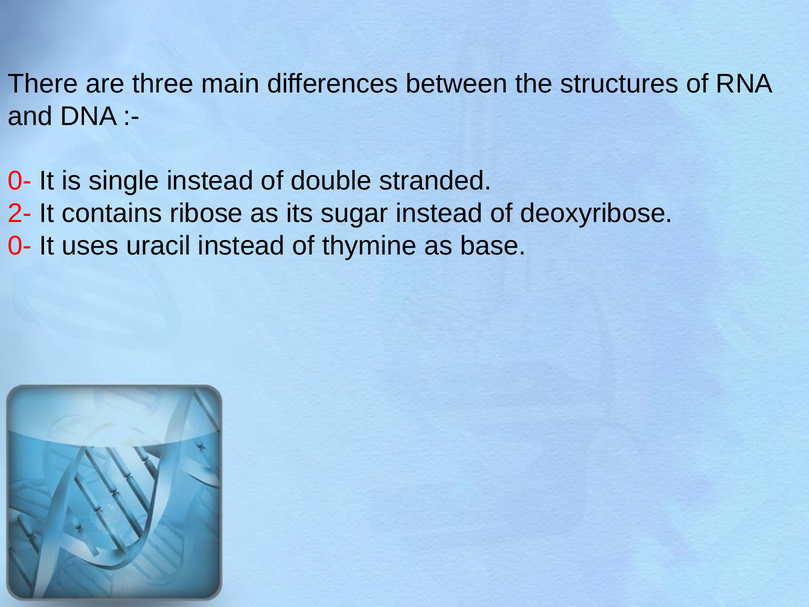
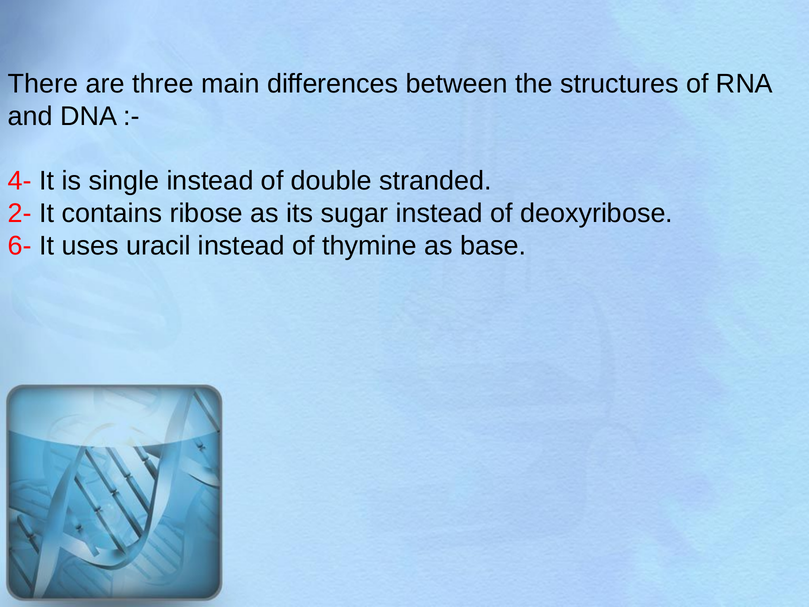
0- at (20, 181): 0- -> 4-
0- at (20, 246): 0- -> 6-
